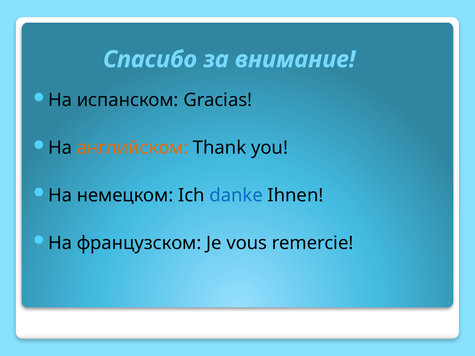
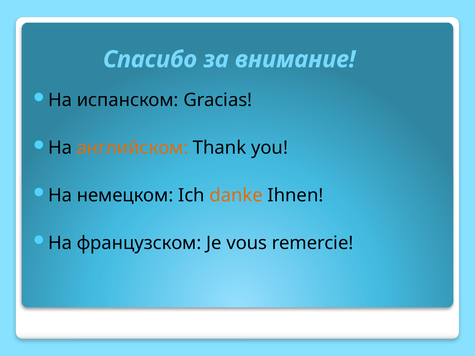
danke colour: blue -> orange
